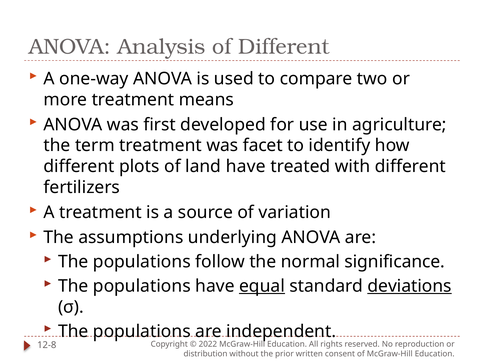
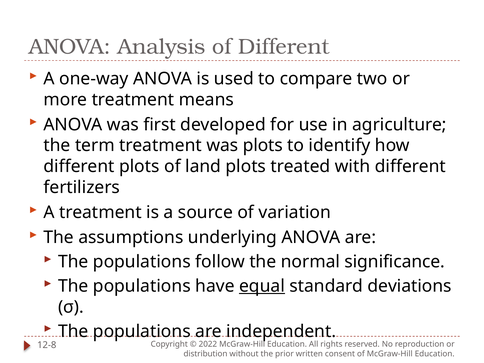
was facet: facet -> plots
land have: have -> plots
deviations underline: present -> none
